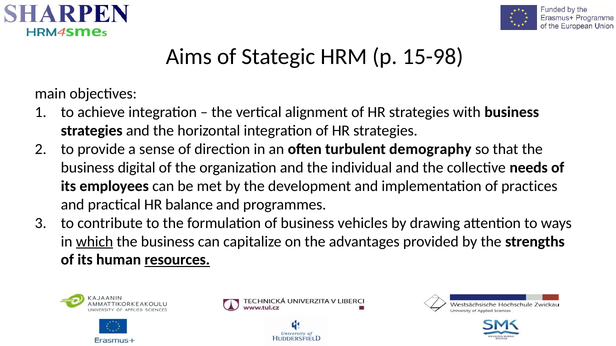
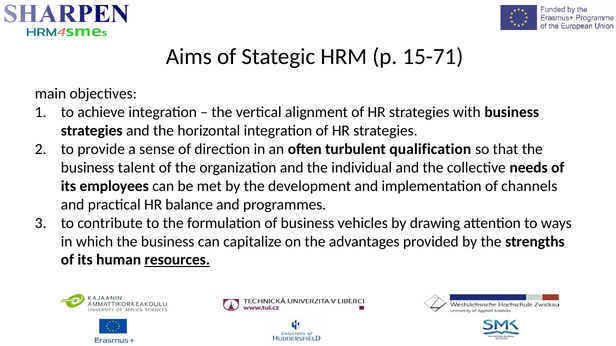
15-98: 15-98 -> 15-71
demography: demography -> qualification
digital: digital -> talent
practices: practices -> channels
which underline: present -> none
